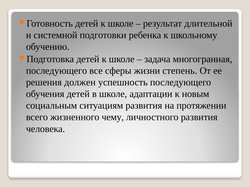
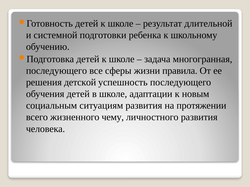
степень: степень -> правила
должен: должен -> детской
